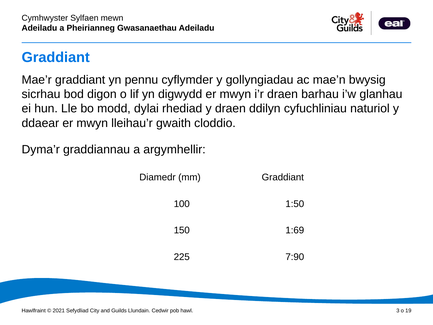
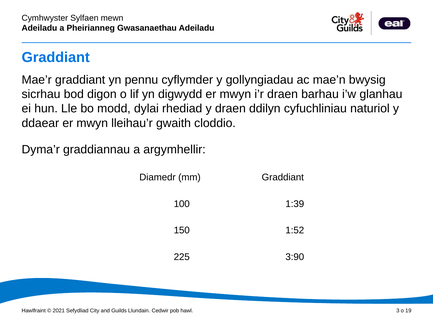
1:50: 1:50 -> 1:39
1:69: 1:69 -> 1:52
7:90: 7:90 -> 3:90
